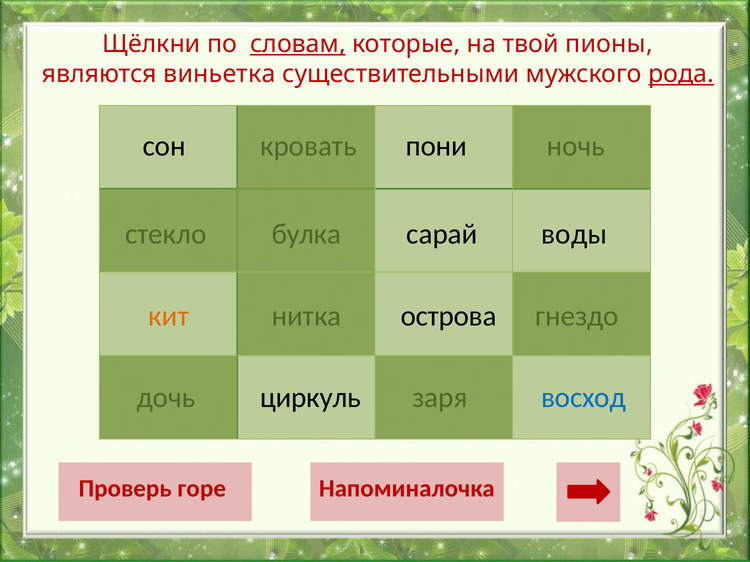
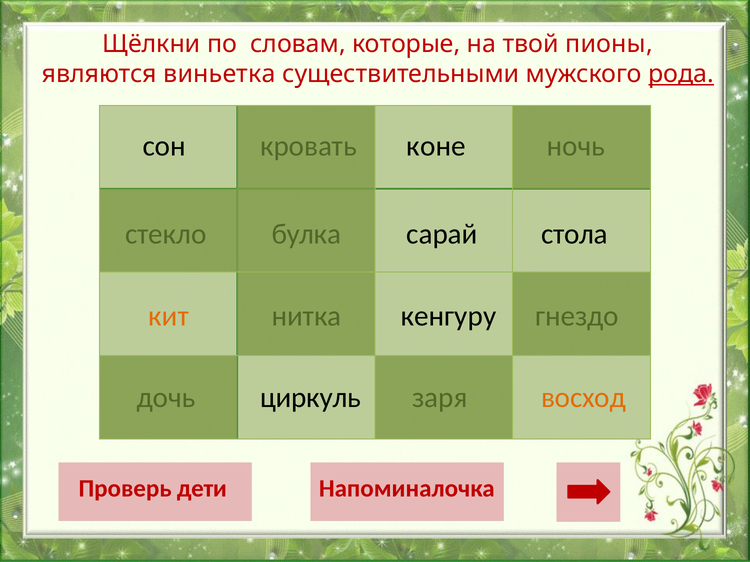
словам underline: present -> none
пони: пони -> коне
воды: воды -> стола
острова: острова -> кенгуру
восход colour: blue -> orange
горе: горе -> дети
